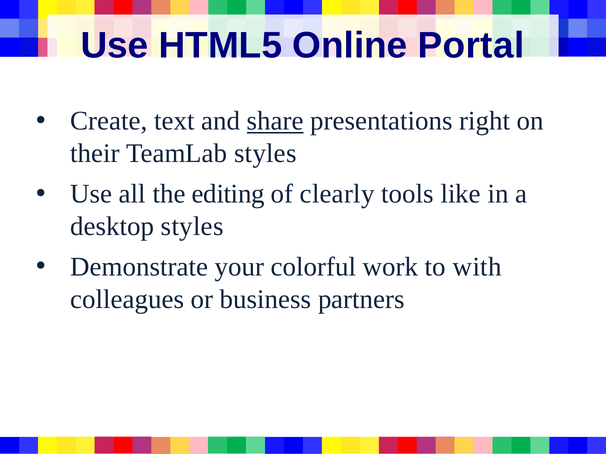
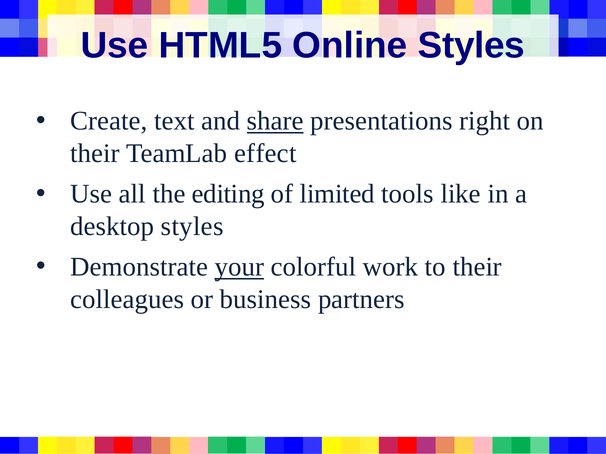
Online Portal: Portal -> Styles
TeamLab styles: styles -> effect
clearly: clearly -> limited
your underline: none -> present
to with: with -> their
